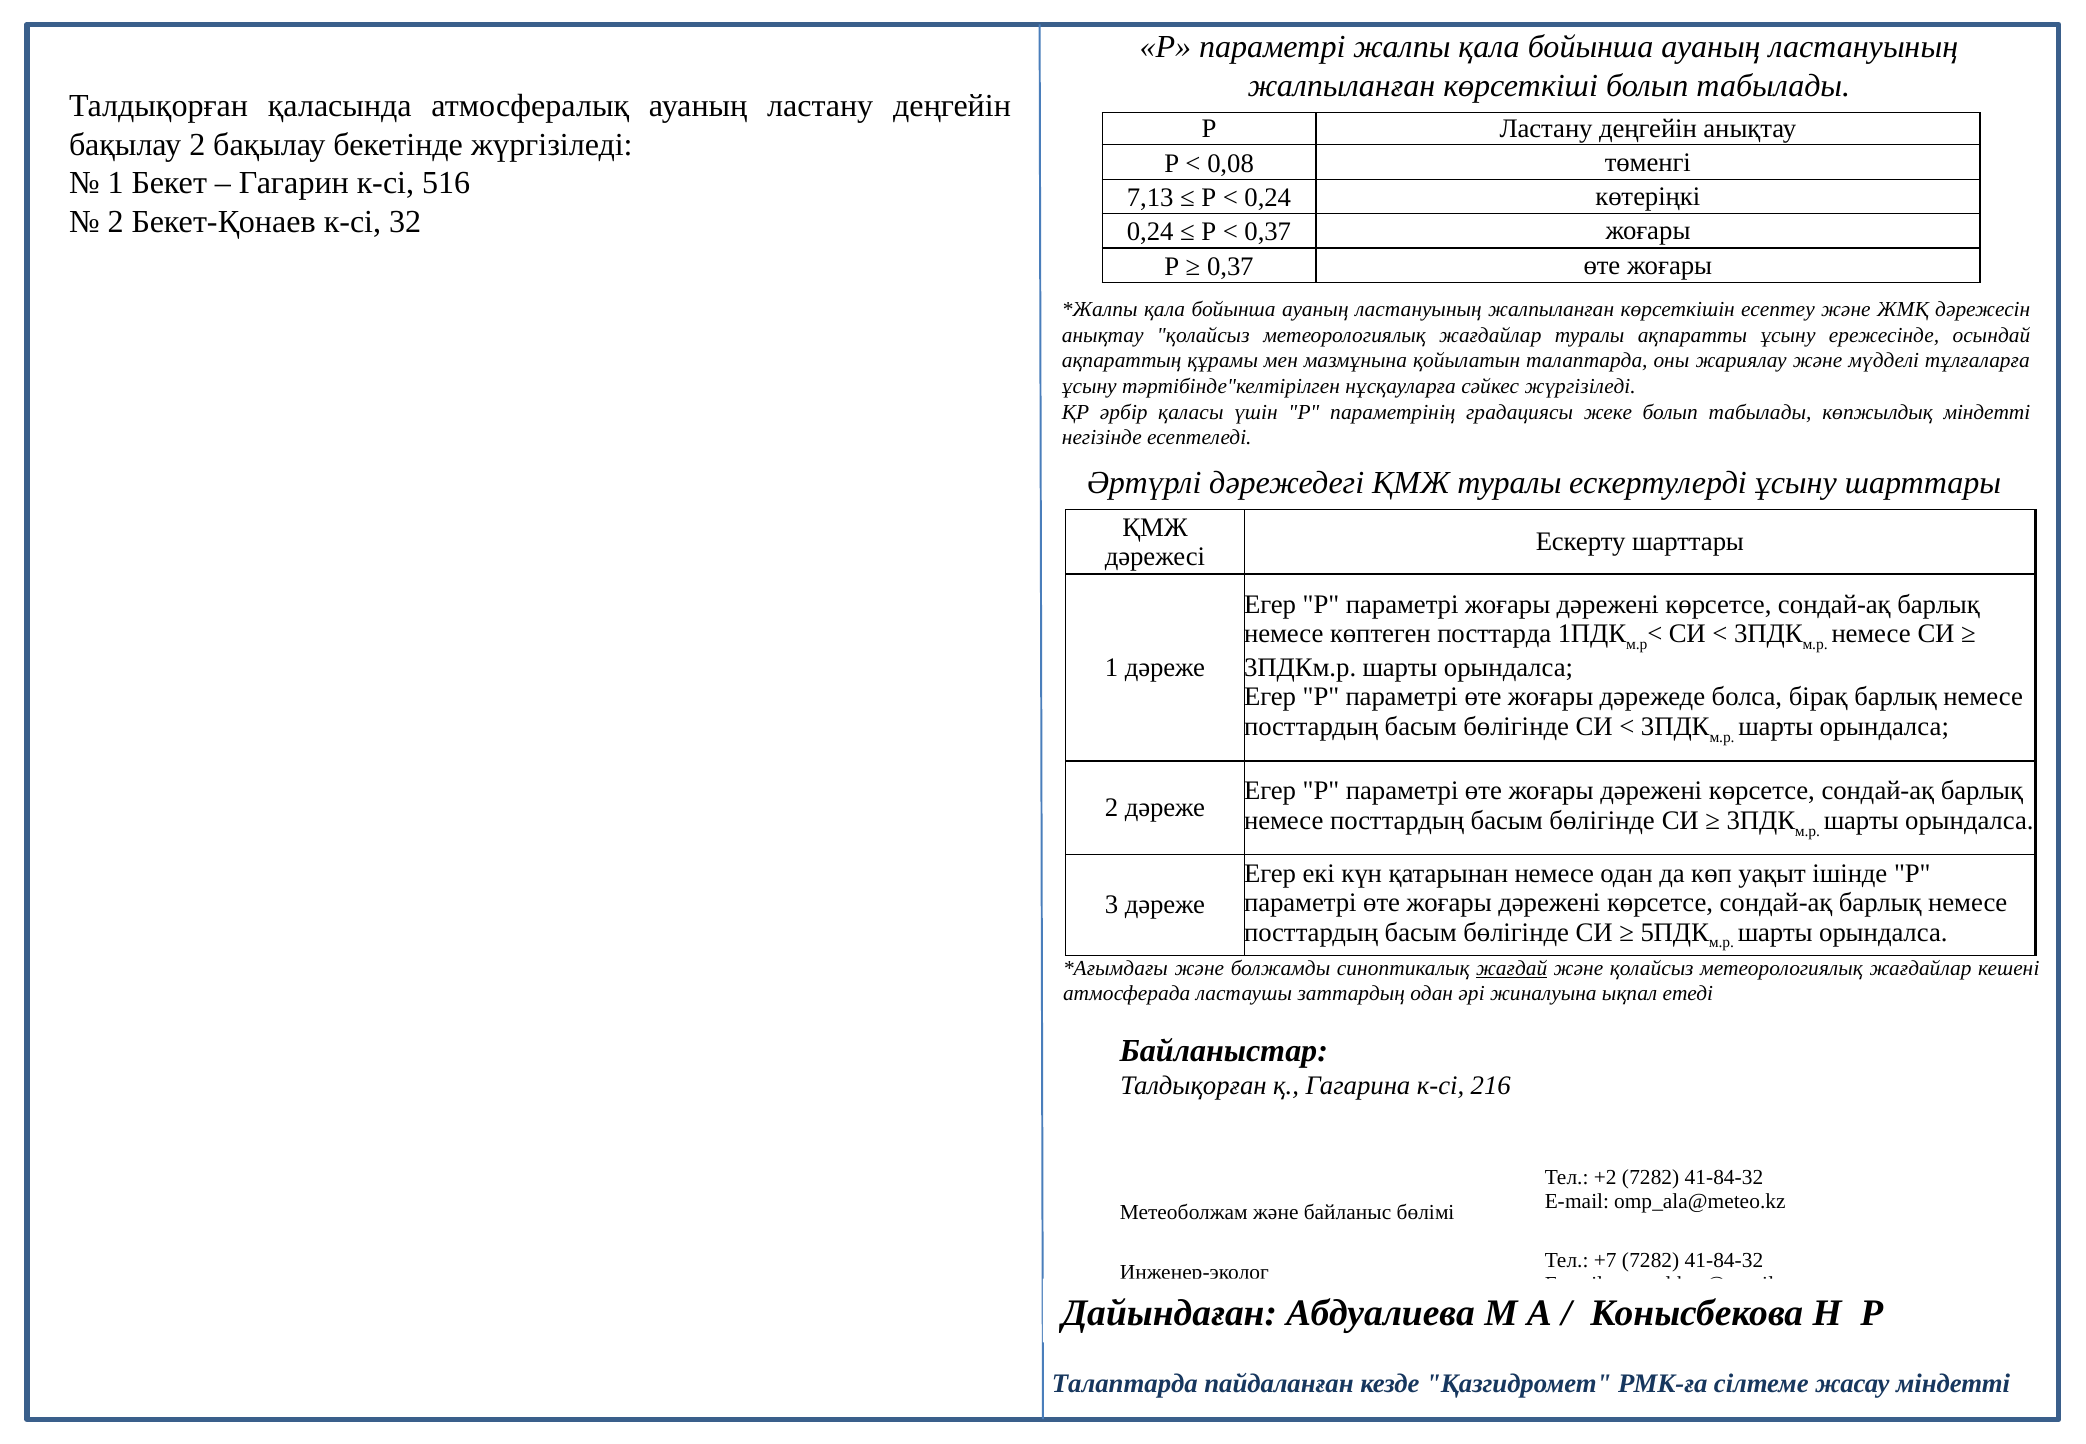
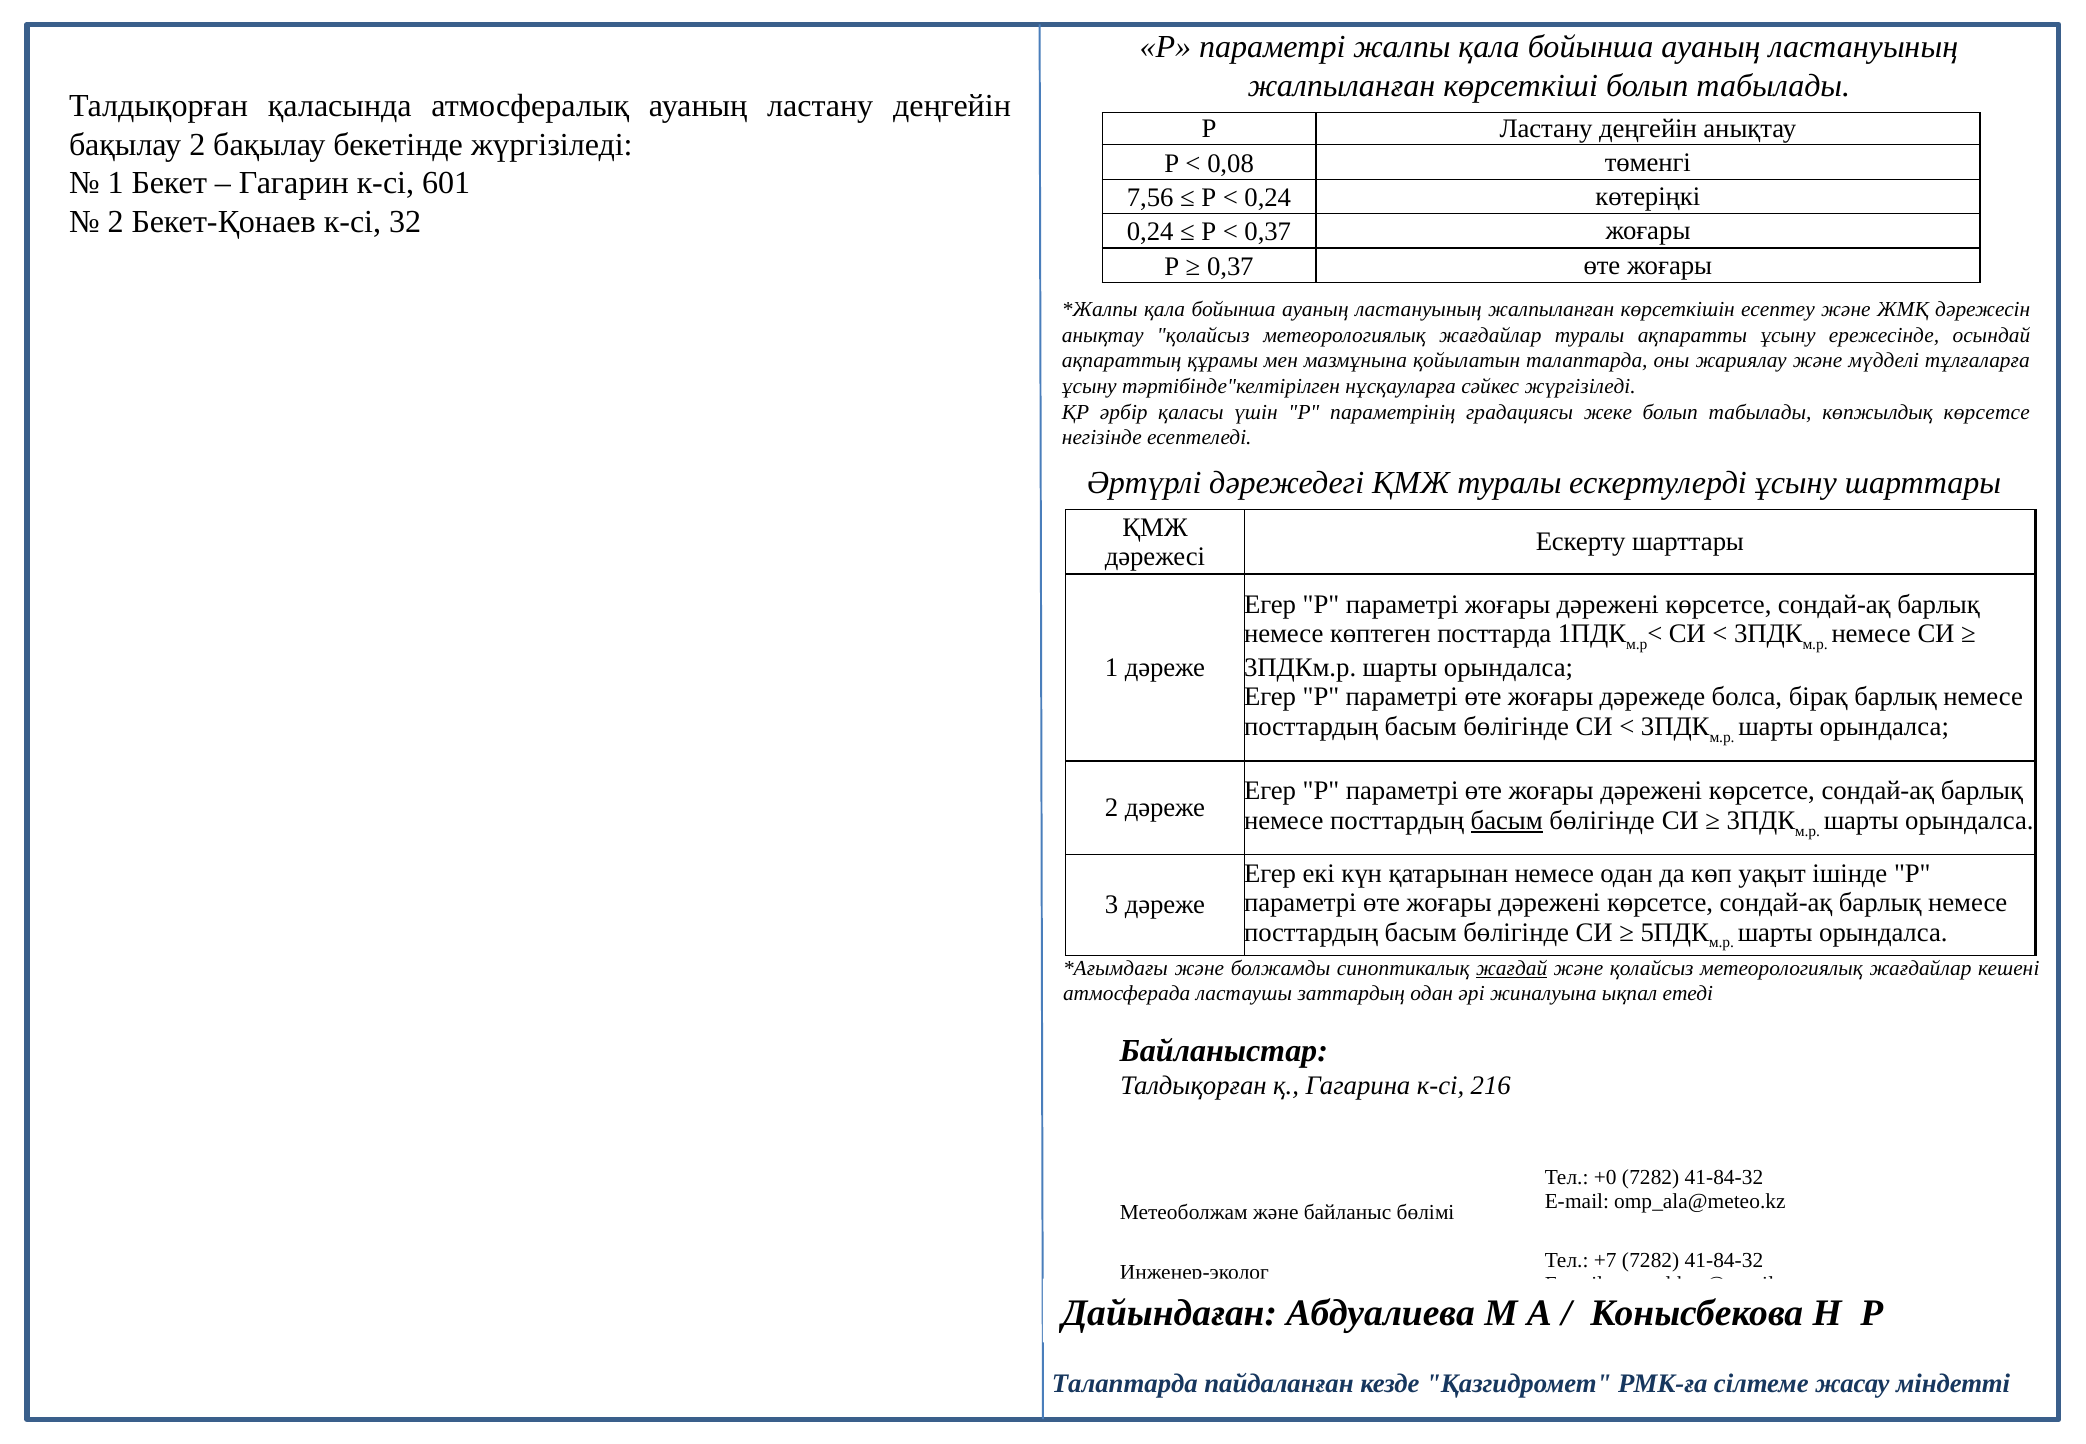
516: 516 -> 601
7,13: 7,13 -> 7,56
көпжылдық міндетті: міндетті -> көрсетсе
басым at (1507, 821) underline: none -> present
+2: +2 -> +0
